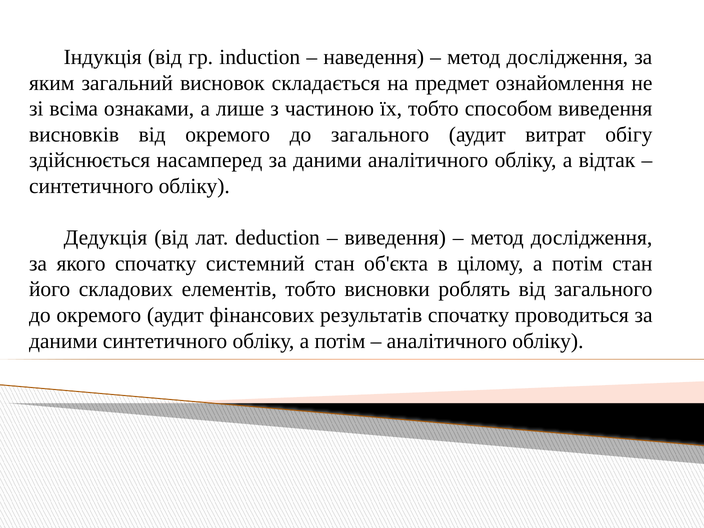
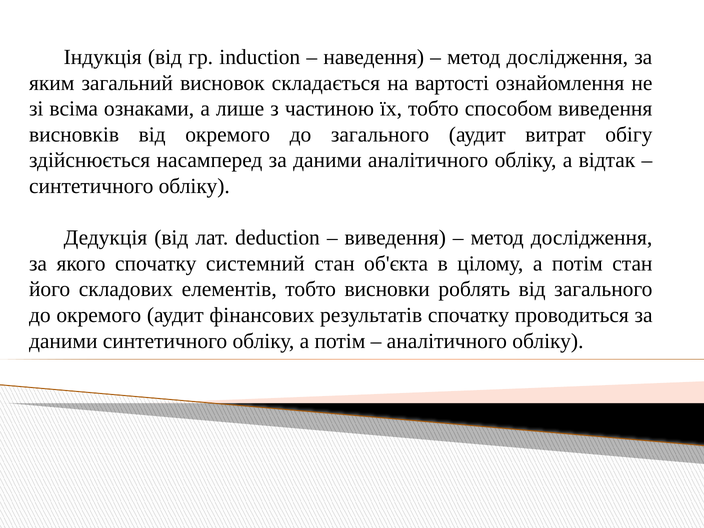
предмет: предмет -> вартості
